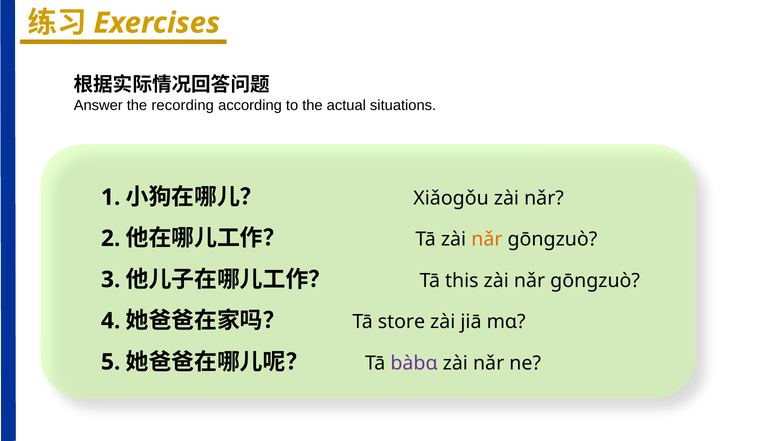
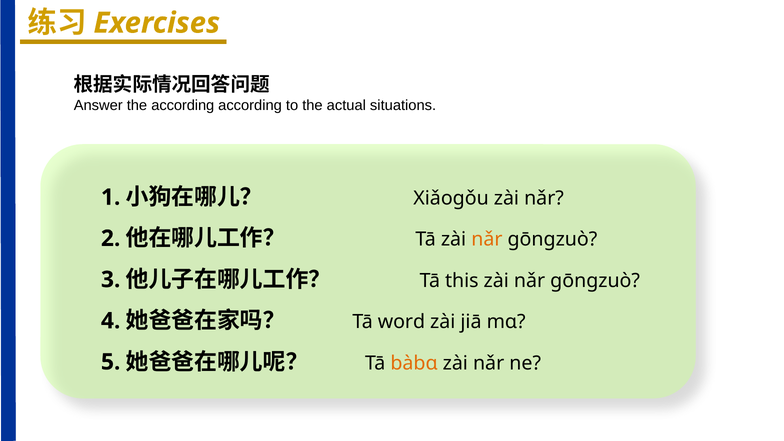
the recording: recording -> according
store: store -> word
bàbɑ colour: purple -> orange
